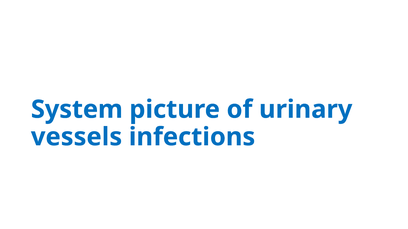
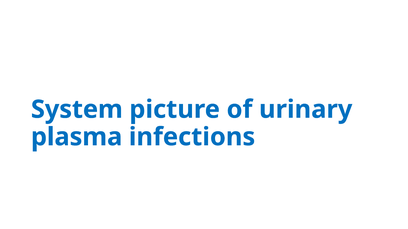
vessels: vessels -> plasma
